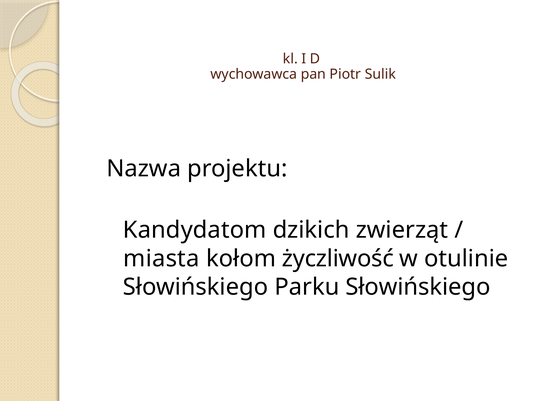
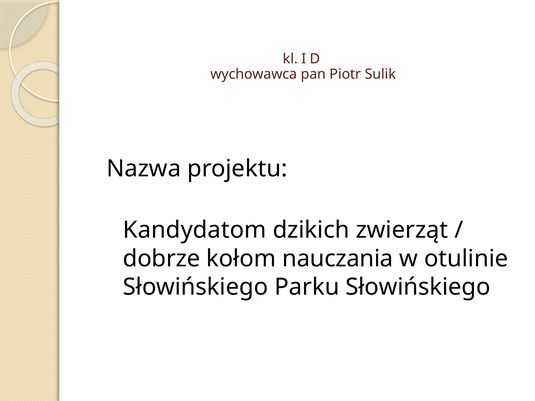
miasta: miasta -> dobrze
życzliwość: życzliwość -> nauczania
